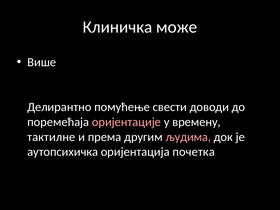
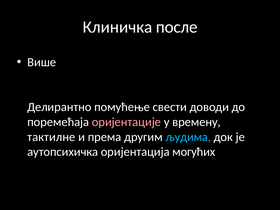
може: може -> после
људима colour: pink -> light blue
почетка: почетка -> могућих
